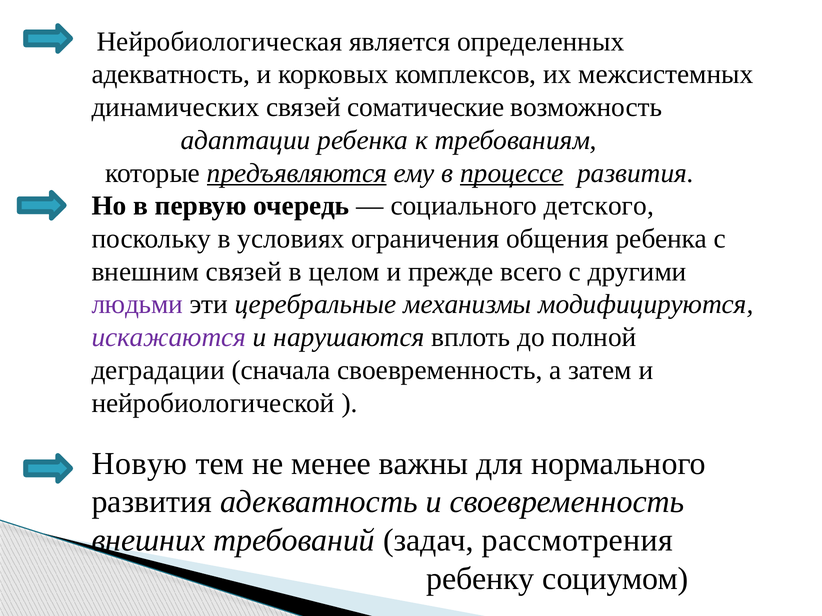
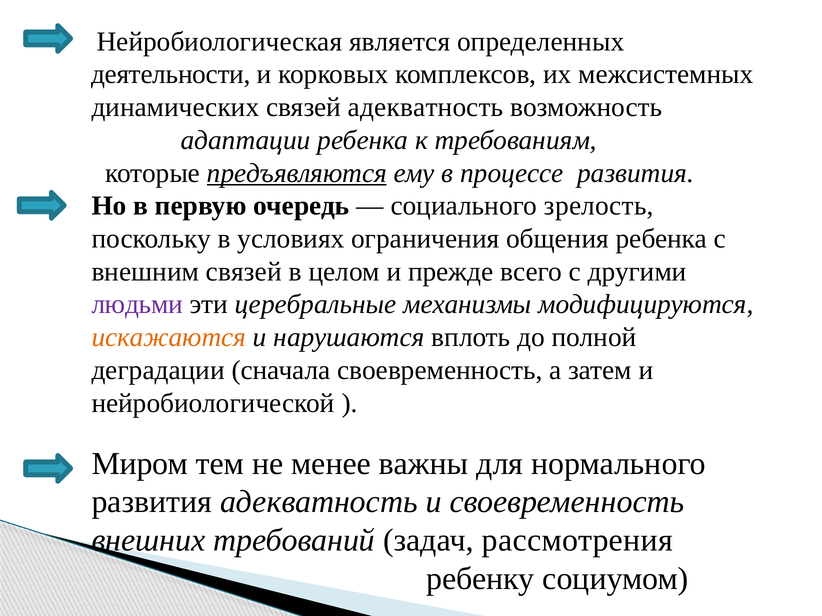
адекватность at (171, 75): адекватность -> деятельности
связей соматические: соматические -> адекватность
процессе underline: present -> none
детского: детского -> зрелость
искажаются colour: purple -> orange
Новую: Новую -> Миром
